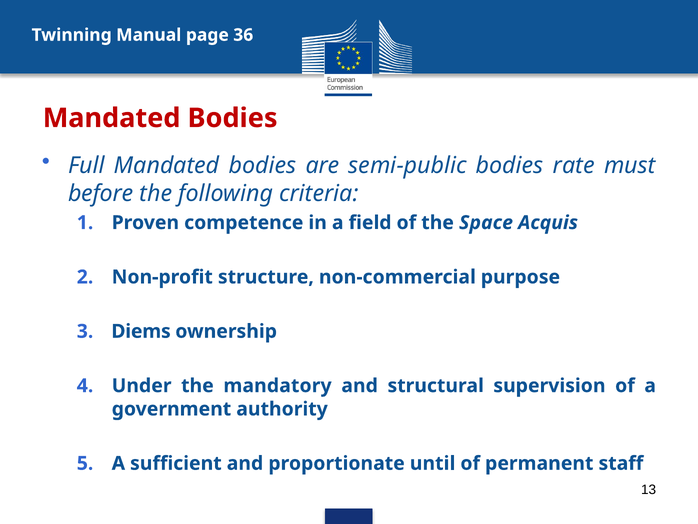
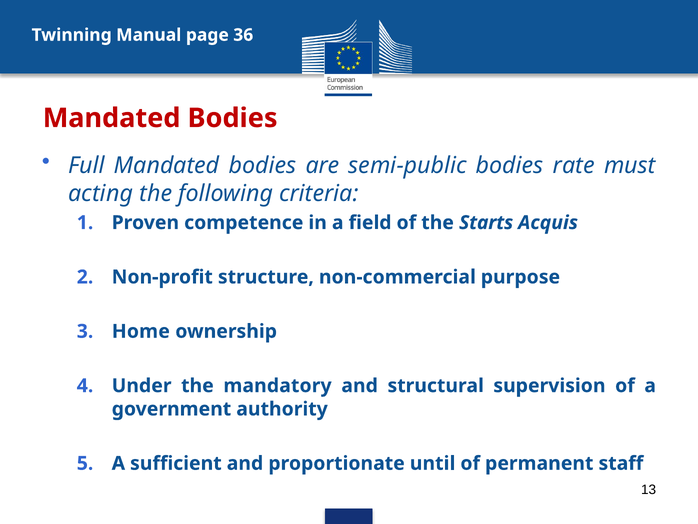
before: before -> acting
Space: Space -> Starts
Diems: Diems -> Home
